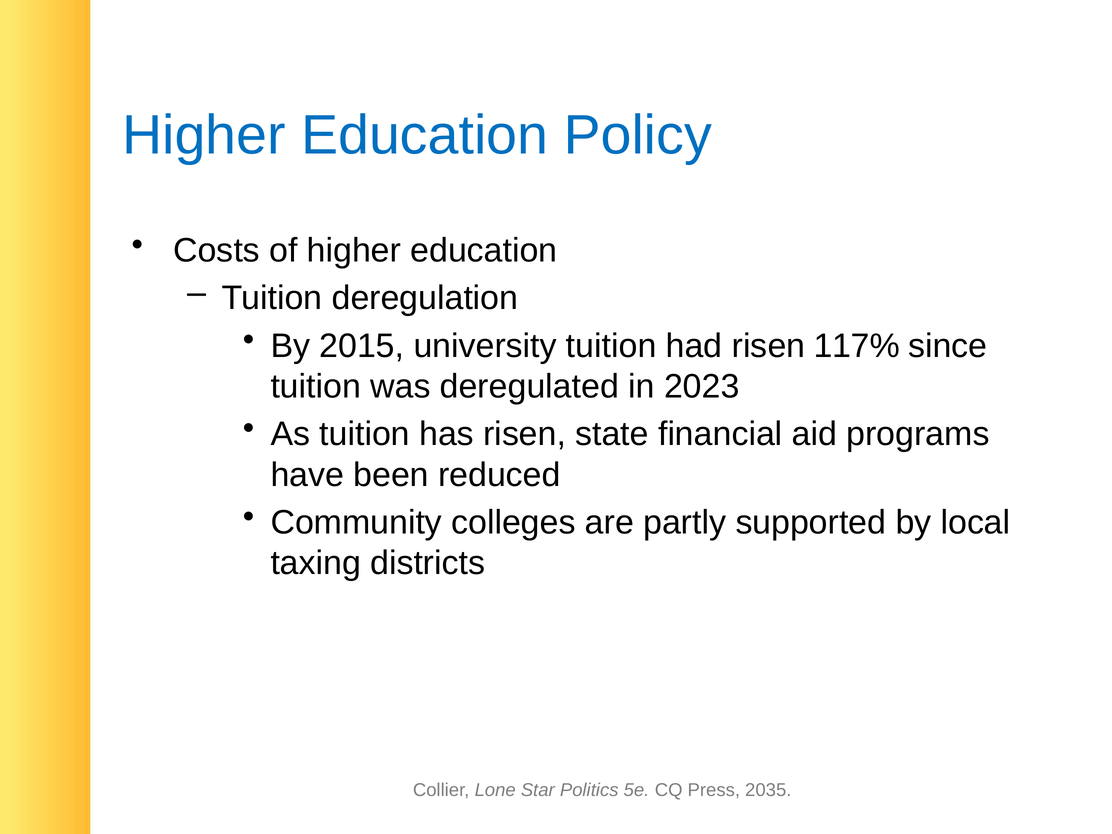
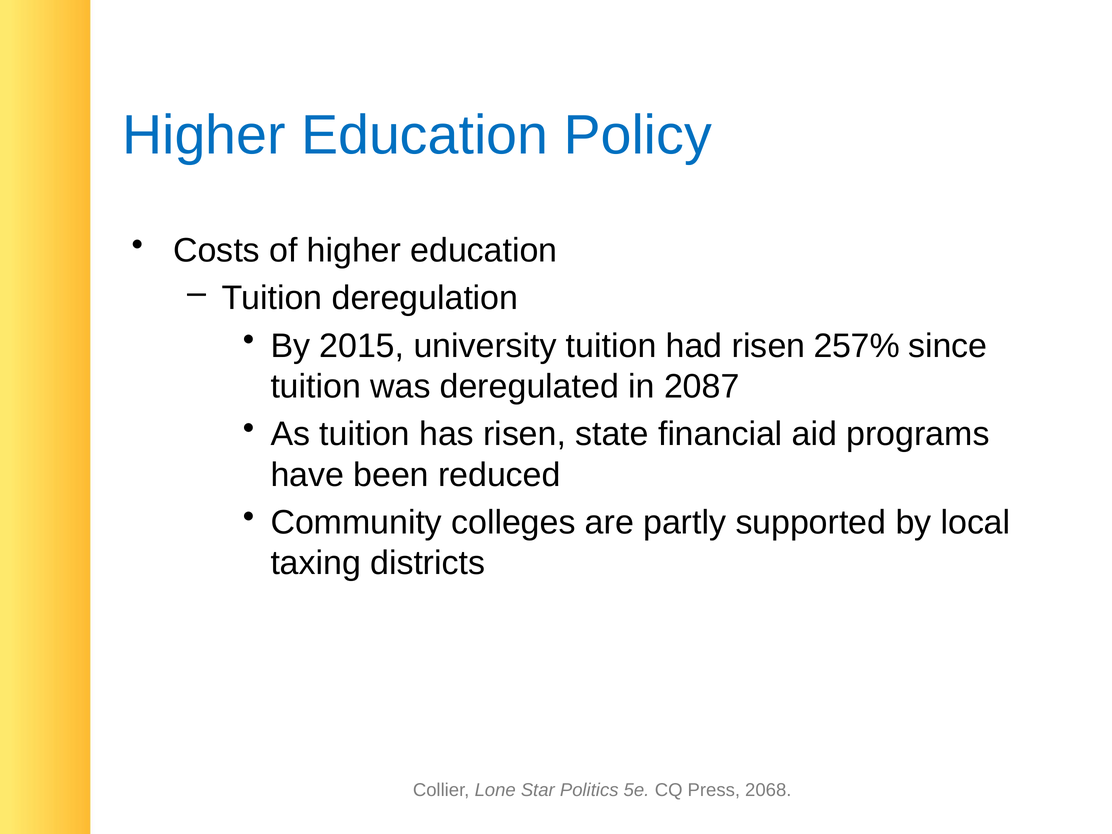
117%: 117% -> 257%
2023: 2023 -> 2087
2035: 2035 -> 2068
